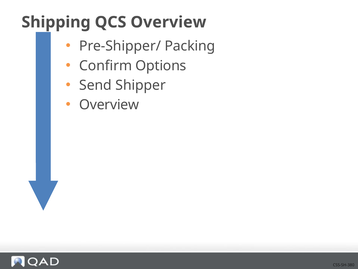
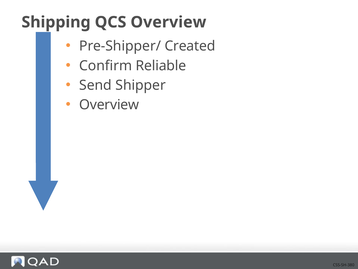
Packing: Packing -> Created
Options: Options -> Reliable
